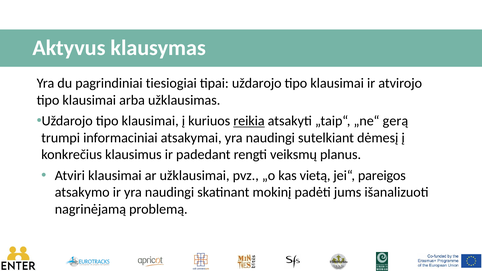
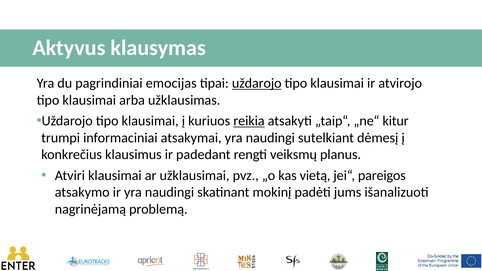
tiesiogiai: tiesiogiai -> emocijas
uždarojo at (257, 83) underline: none -> present
gerą: gerą -> kitur
